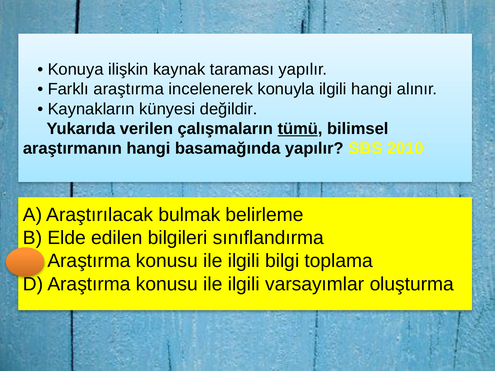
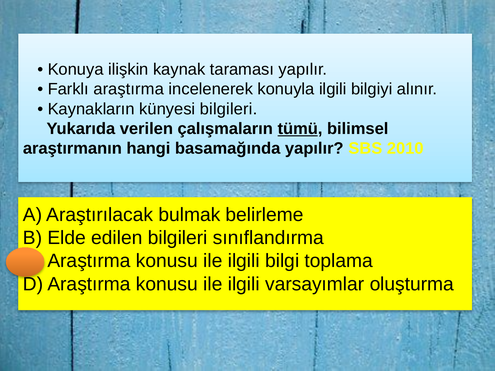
ilgili hangi: hangi -> bilgiyi
künyesi değildir: değildir -> bilgileri
